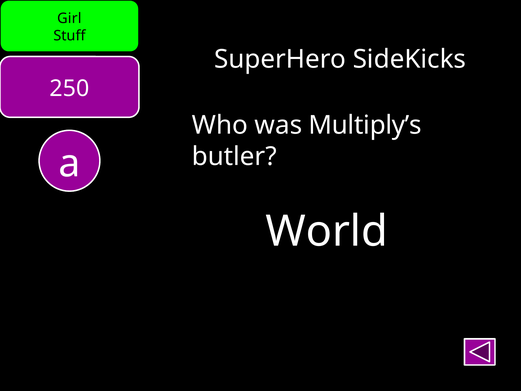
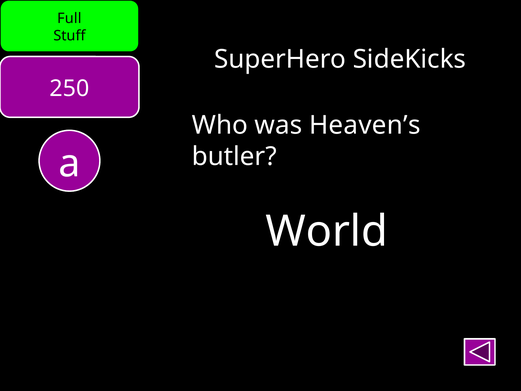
Girl: Girl -> Full
Multiply’s: Multiply’s -> Heaven’s
